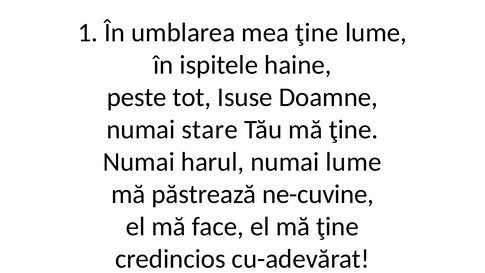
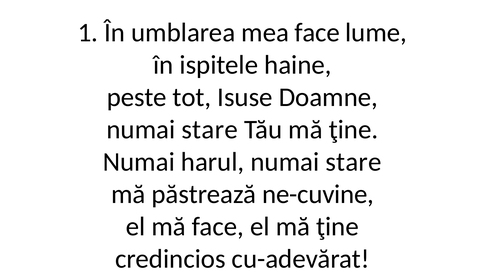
mea ţine: ţine -> face
harul numai lume: lume -> stare
